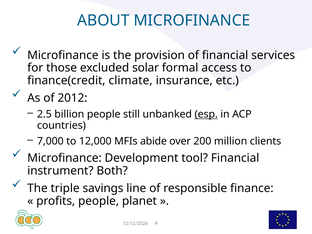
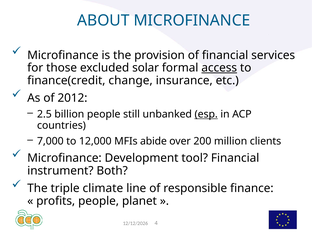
access underline: none -> present
climate: climate -> change
savings: savings -> climate
